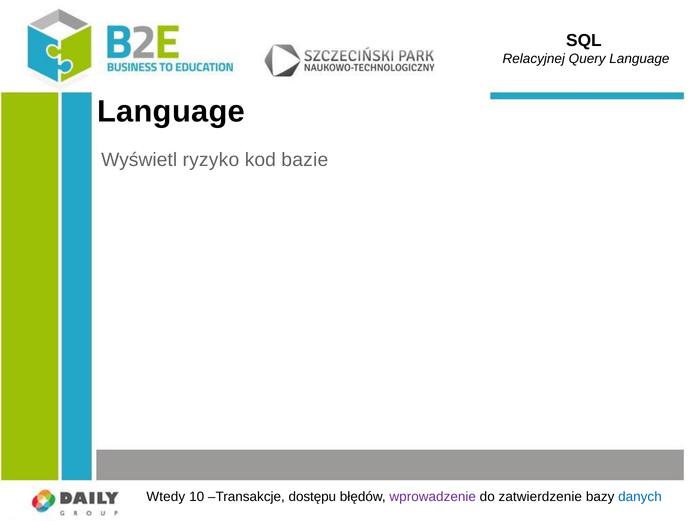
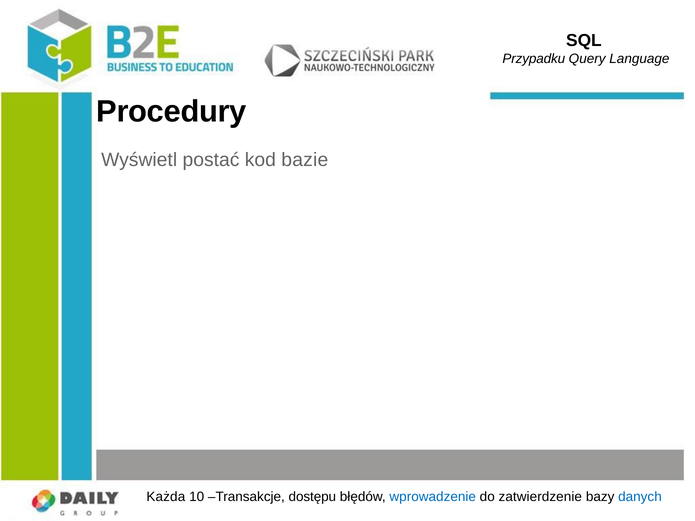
Relacyjnej: Relacyjnej -> Przypadku
Language at (171, 111): Language -> Procedury
ryzyko: ryzyko -> postać
Wtedy: Wtedy -> Każda
wprowadzenie colour: purple -> blue
